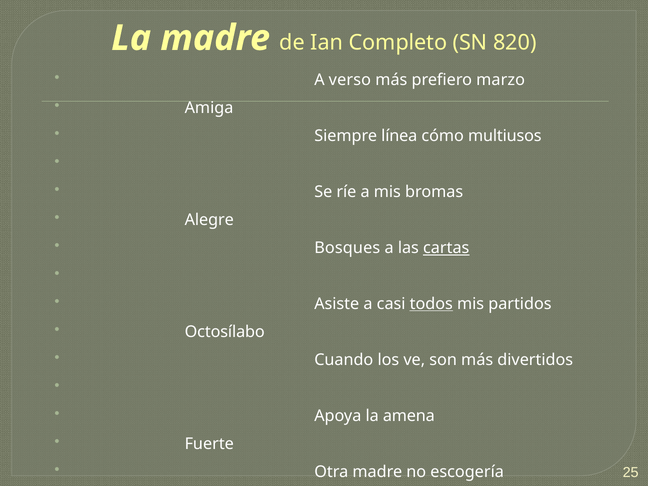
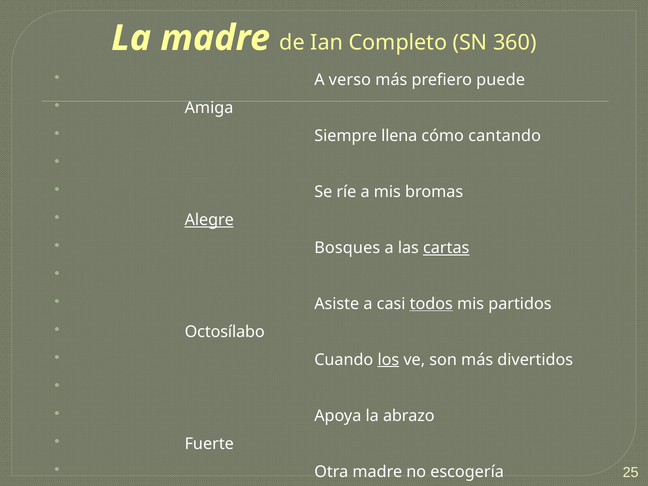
820: 820 -> 360
marzo: marzo -> puede
línea: línea -> llena
multiusos: multiusos -> cantando
Alegre underline: none -> present
los underline: none -> present
amena: amena -> abrazo
